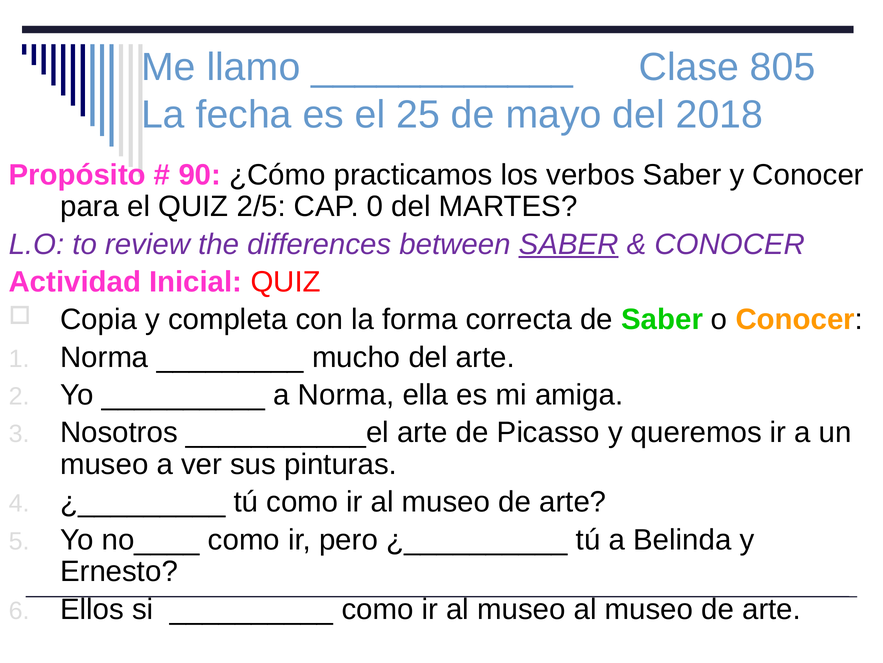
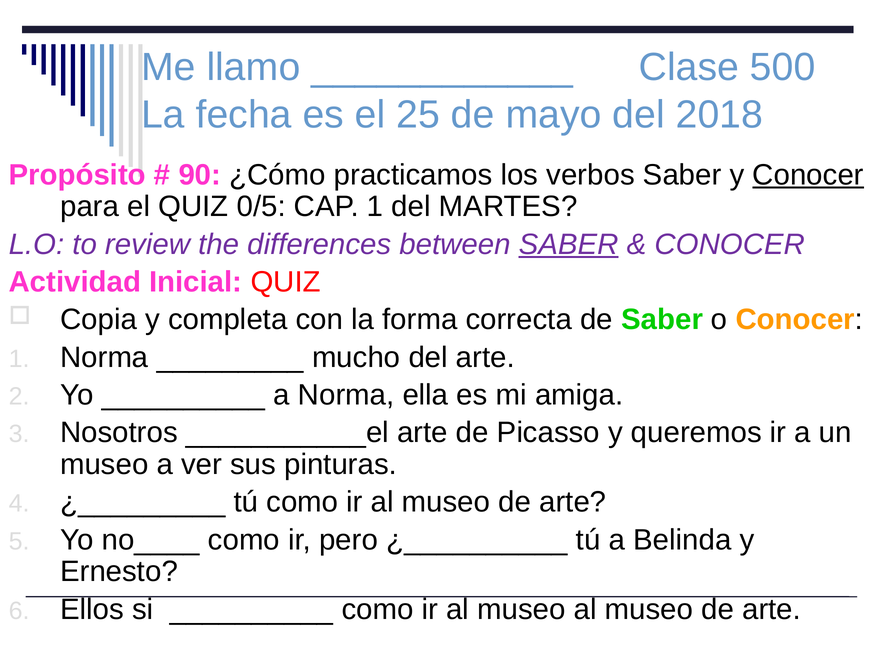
805: 805 -> 500
Conocer at (808, 175) underline: none -> present
2/5: 2/5 -> 0/5
CAP 0: 0 -> 1
